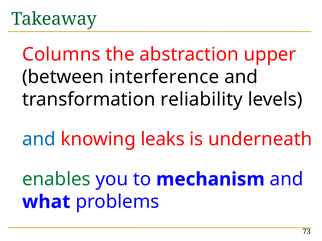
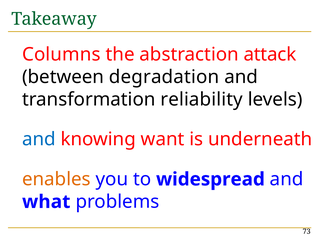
upper: upper -> attack
interference: interference -> degradation
leaks: leaks -> want
enables colour: green -> orange
mechanism: mechanism -> widespread
